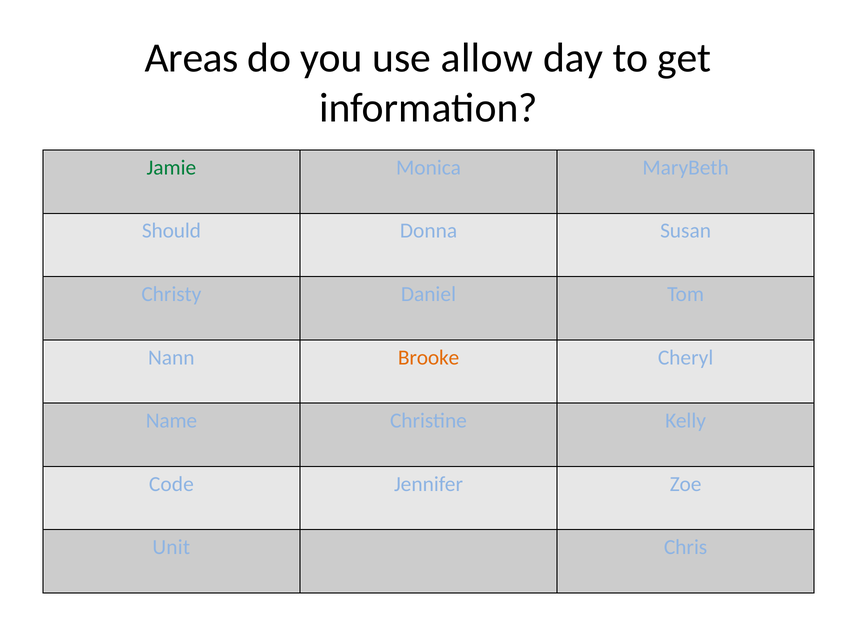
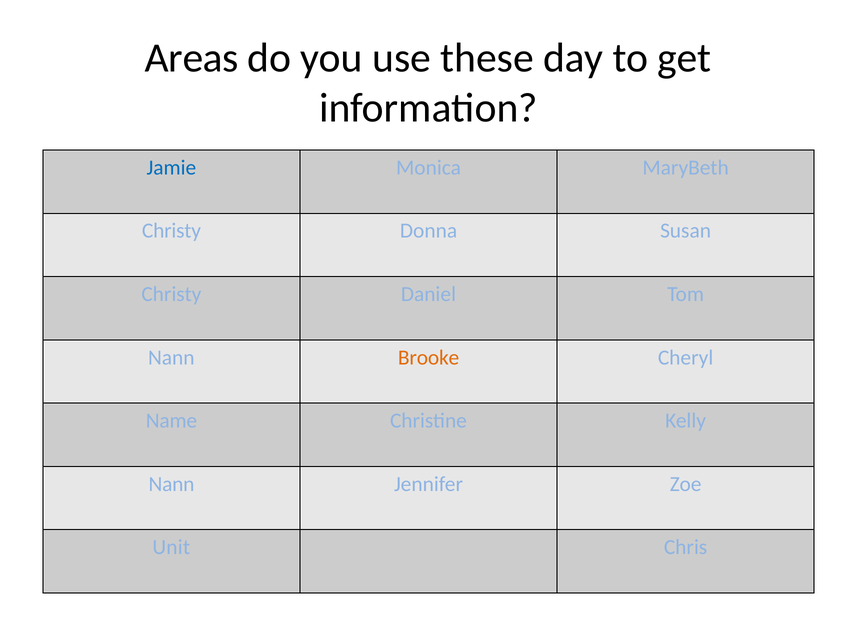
allow: allow -> these
Jamie colour: green -> blue
Should at (171, 231): Should -> Christy
Code at (171, 484): Code -> Nann
